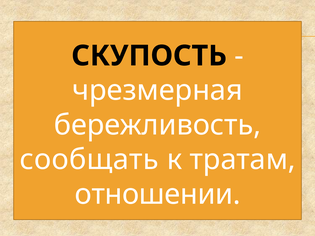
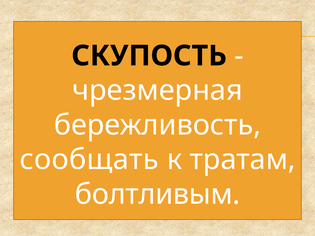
отношении: отношении -> болтливым
